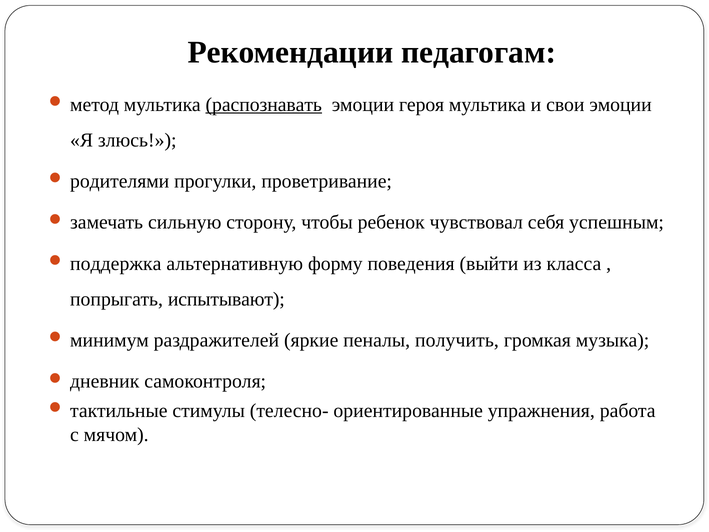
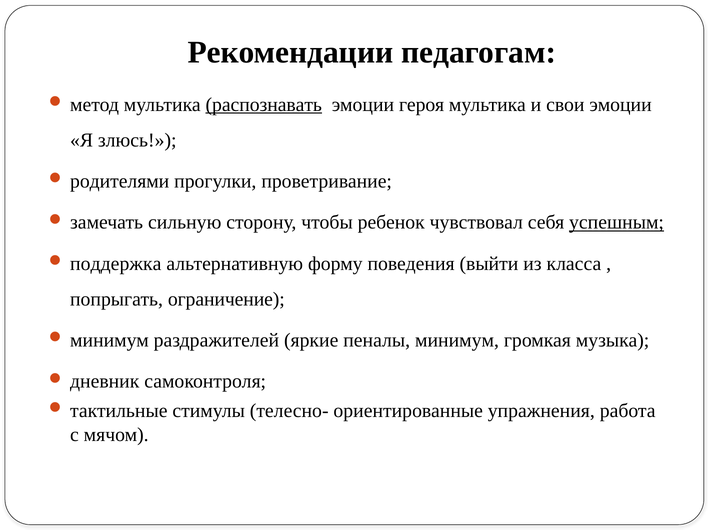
успешным underline: none -> present
испытывают: испытывают -> ограничение
пеналы получить: получить -> минимум
